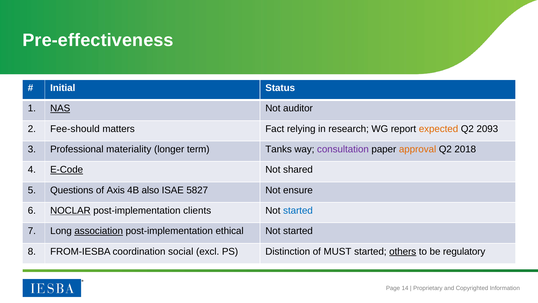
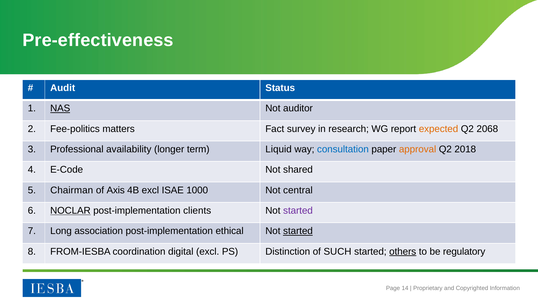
Initial: Initial -> Audit
Fee-should: Fee-should -> Fee-politics
relying: relying -> survey
2093: 2093 -> 2068
materiality: materiality -> availability
Tanks: Tanks -> Liquid
consultation colour: purple -> blue
E-Code underline: present -> none
Questions: Questions -> Chairman
4B also: also -> excl
5827: 5827 -> 1000
ensure: ensure -> central
started at (298, 210) colour: blue -> purple
association underline: present -> none
started at (298, 231) underline: none -> present
social: social -> digital
MUST: MUST -> SUCH
